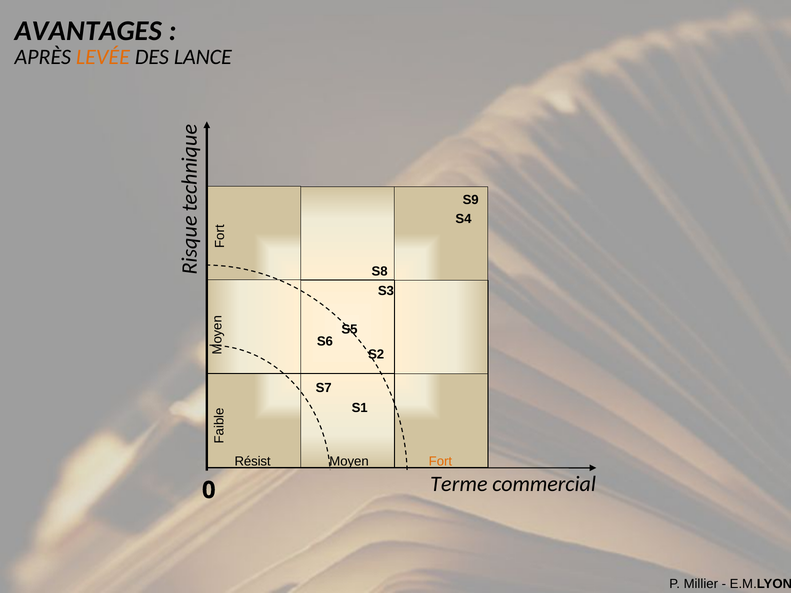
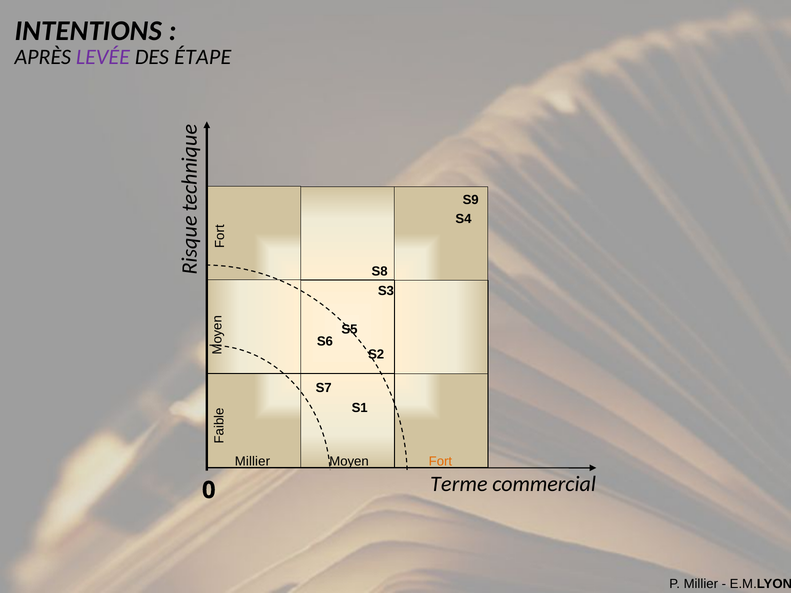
AVANTAGES: AVANTAGES -> INTENTIONS
LEVÉE colour: orange -> purple
LANCE: LANCE -> ÉTAPE
Résist at (253, 462): Résist -> Millier
